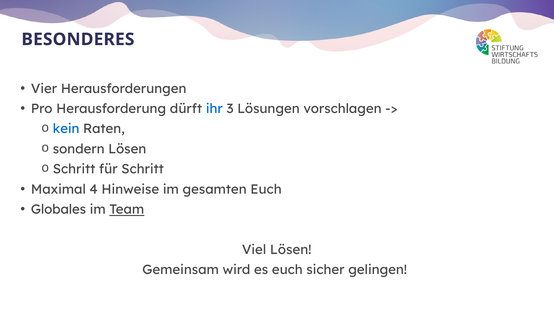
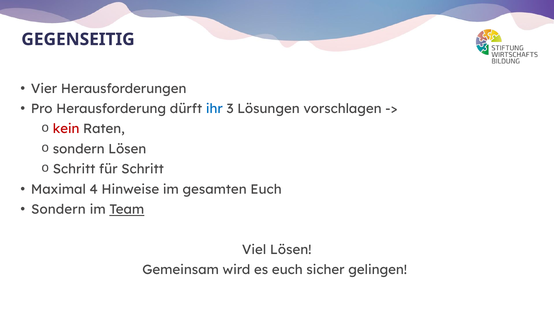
BESONDERES: BESONDERES -> GEGENSEITIG
kein colour: blue -> red
Globales at (58, 209): Globales -> Sondern
